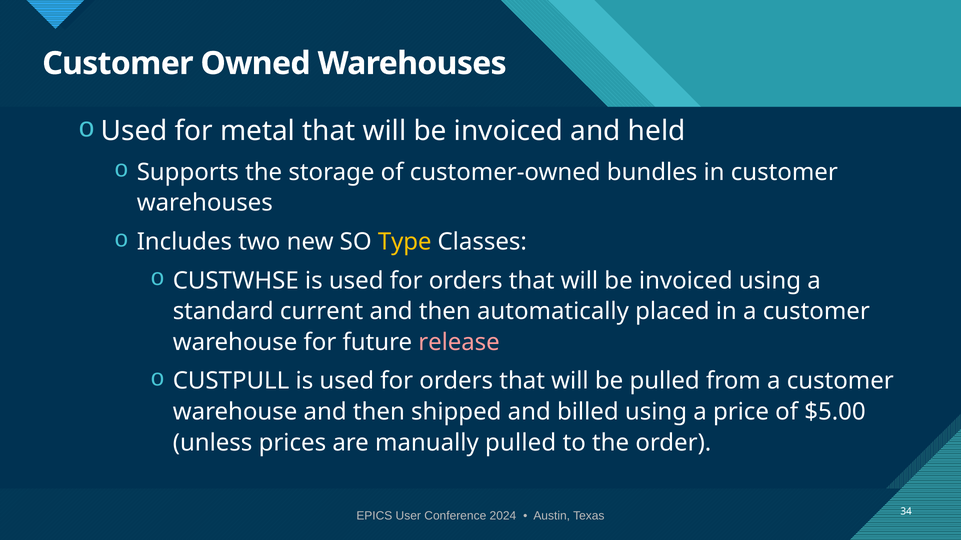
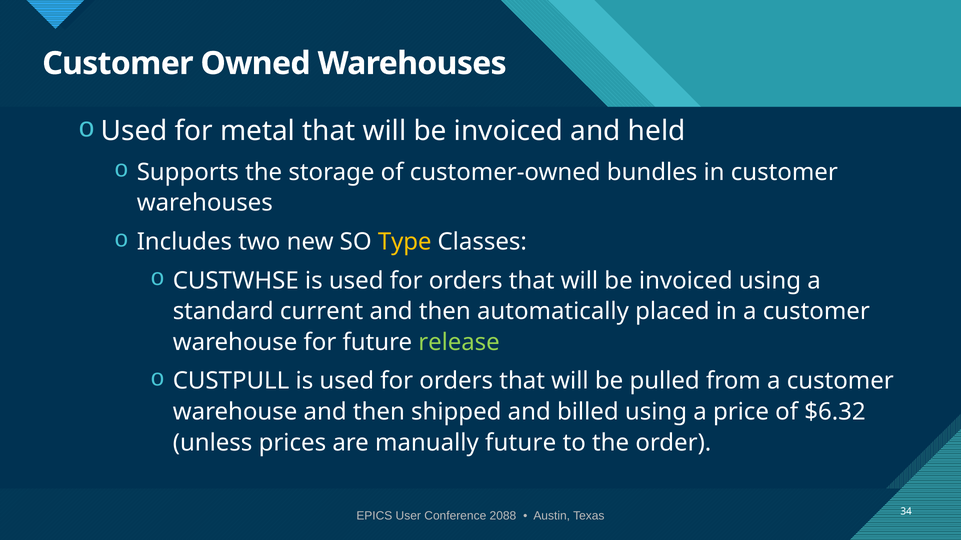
release colour: pink -> light green
$5.00: $5.00 -> $6.32
manually pulled: pulled -> future
2024: 2024 -> 2088
